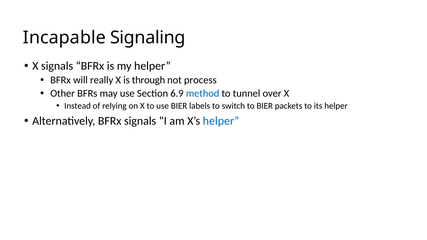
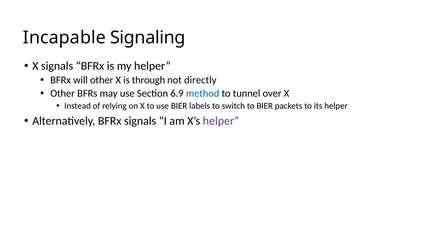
will really: really -> other
process: process -> directly
helper at (221, 121) colour: blue -> purple
